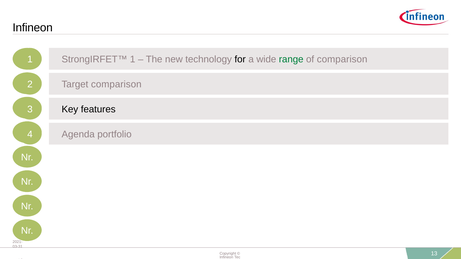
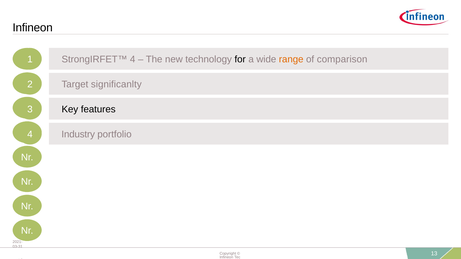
StrongIRFET™ 1: 1 -> 4
range colour: green -> orange
Target comparison: comparison -> significanlty
Agenda: Agenda -> Industry
